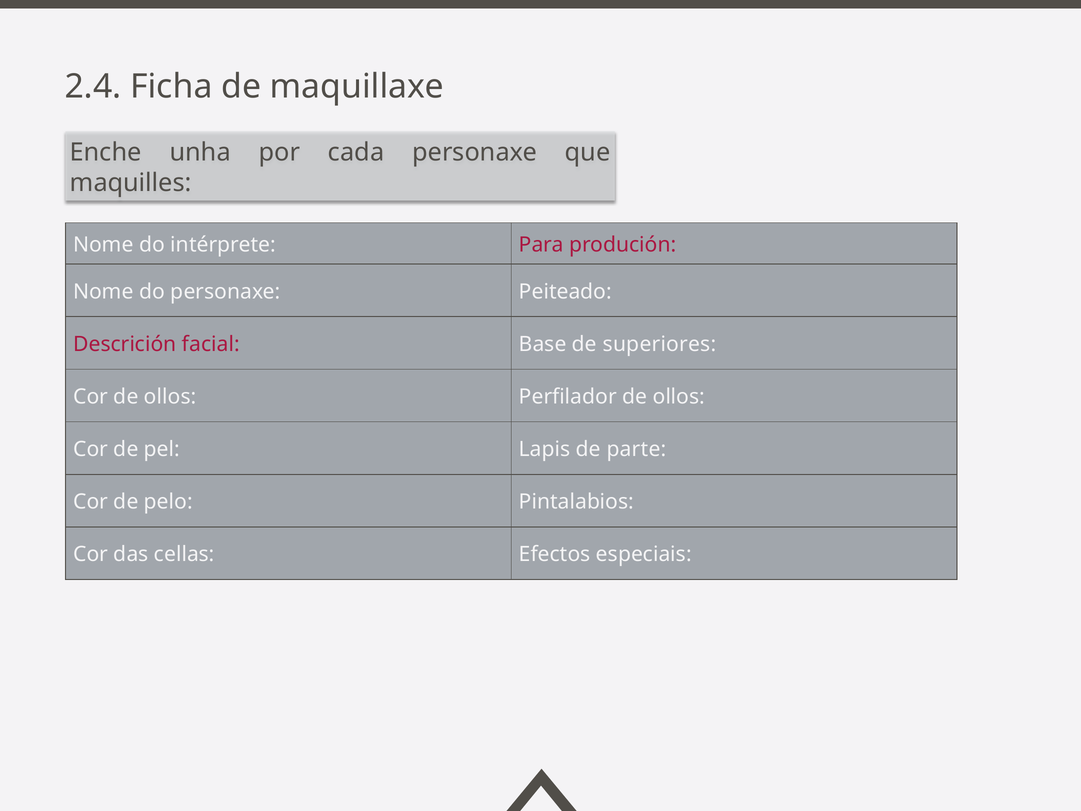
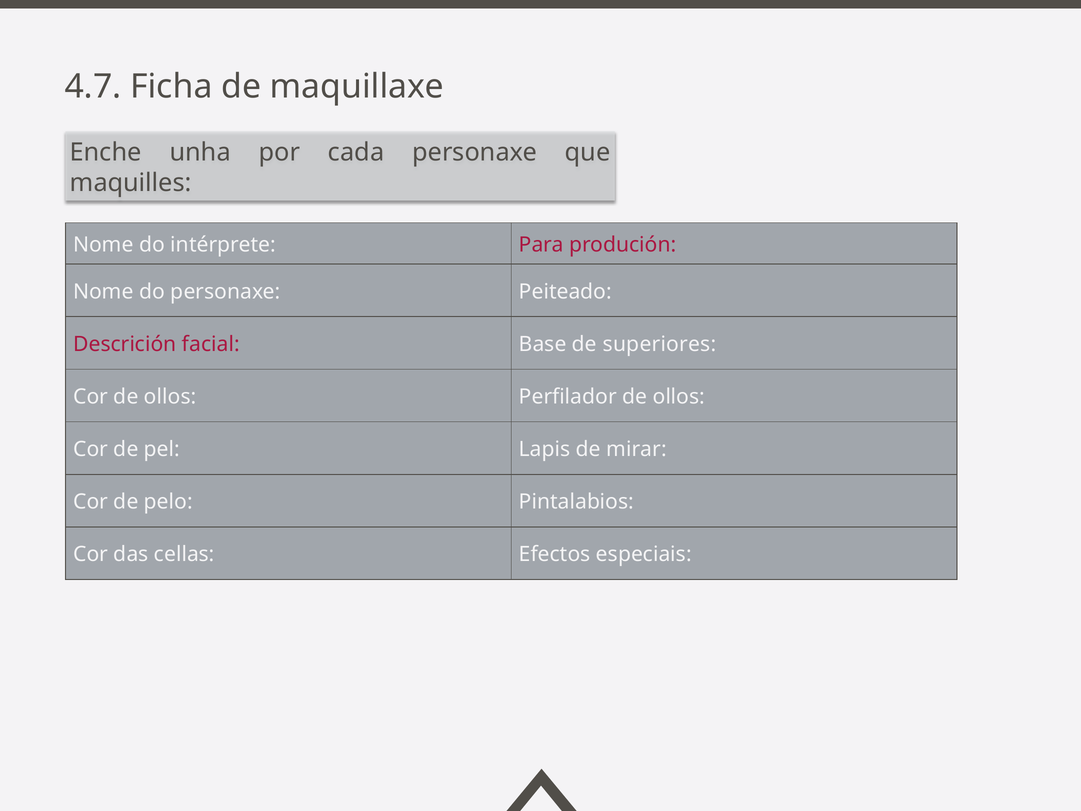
2.4: 2.4 -> 4.7
parte: parte -> mirar
